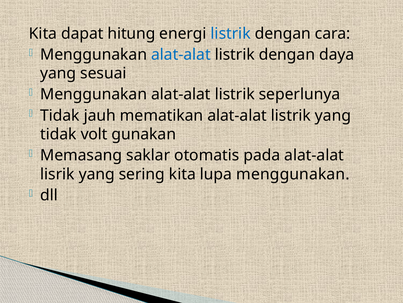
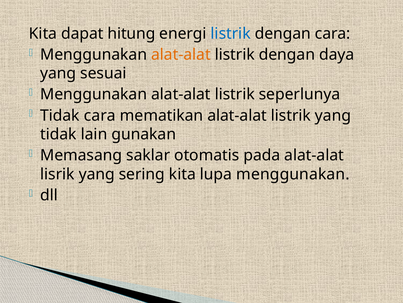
alat-alat at (181, 54) colour: blue -> orange
Tidak jauh: jauh -> cara
volt: volt -> lain
